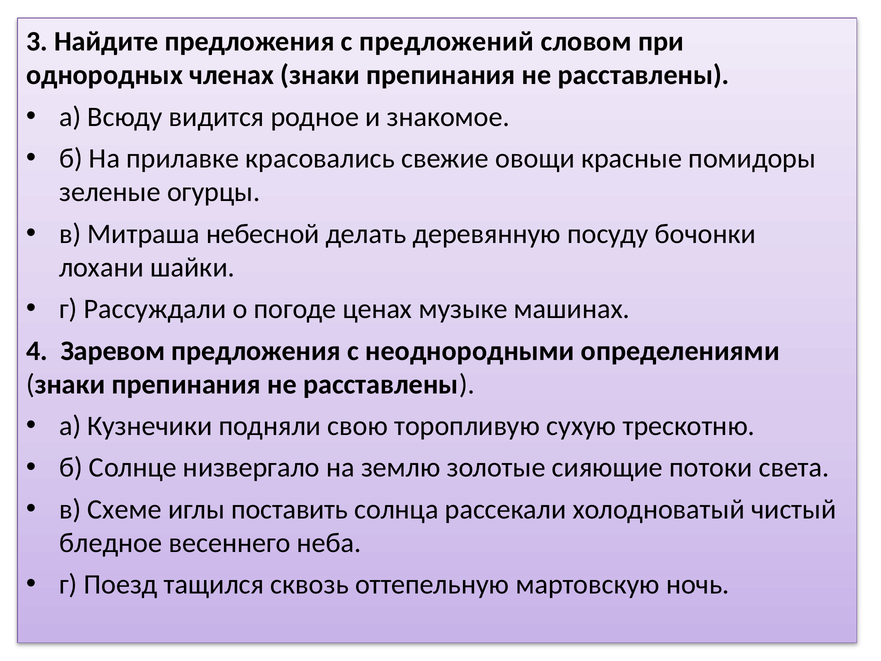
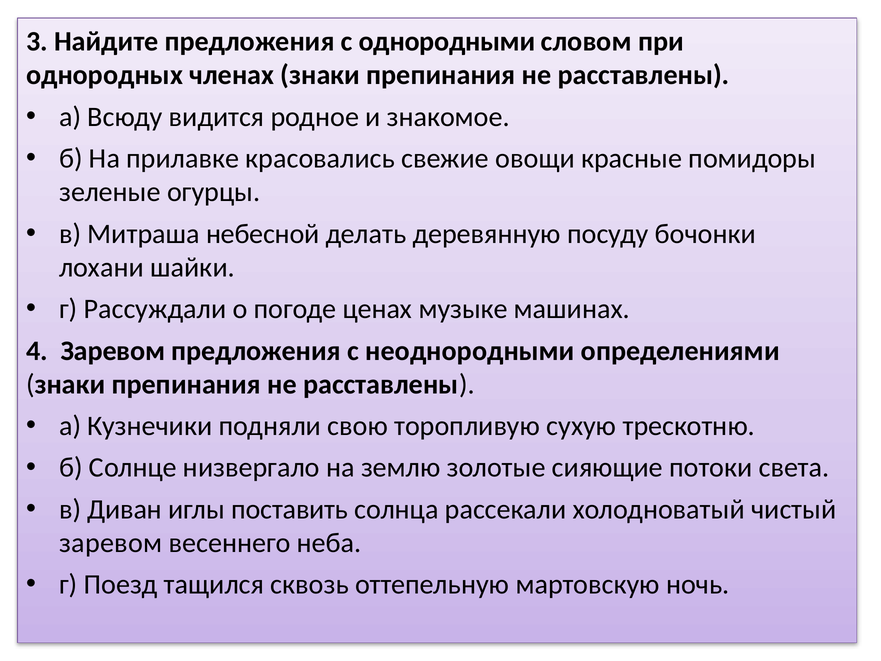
предложений: предложений -> однородными
Схеме: Схеме -> Диван
бледное at (111, 543): бледное -> заревом
